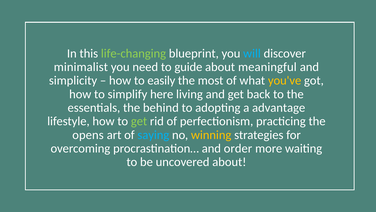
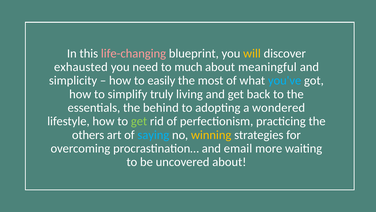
life-changing colour: light green -> pink
will colour: light blue -> yellow
minimalist: minimalist -> exhausted
guide: guide -> much
you've colour: yellow -> light blue
here: here -> truly
advantage: advantage -> wondered
opens: opens -> others
order: order -> email
